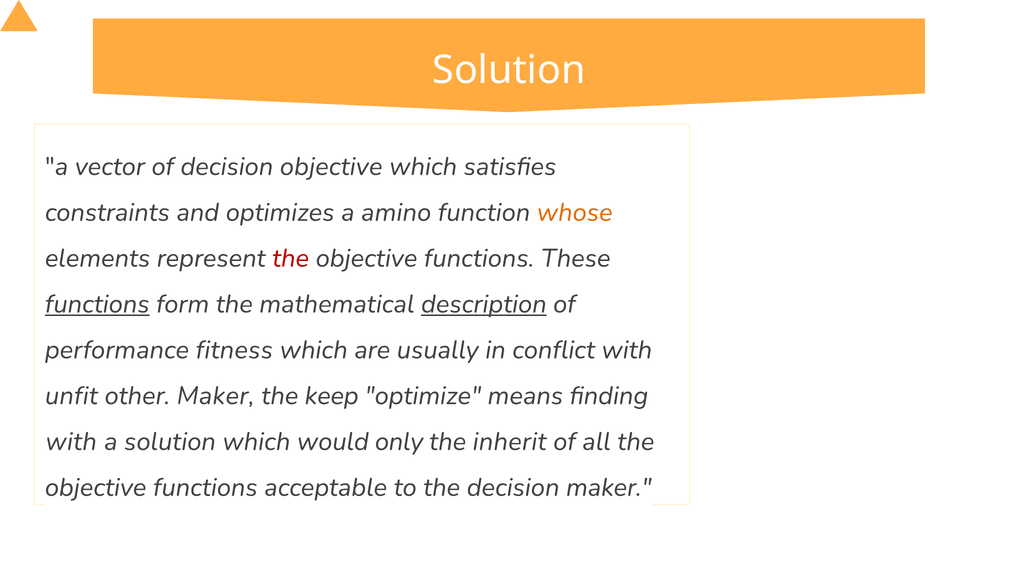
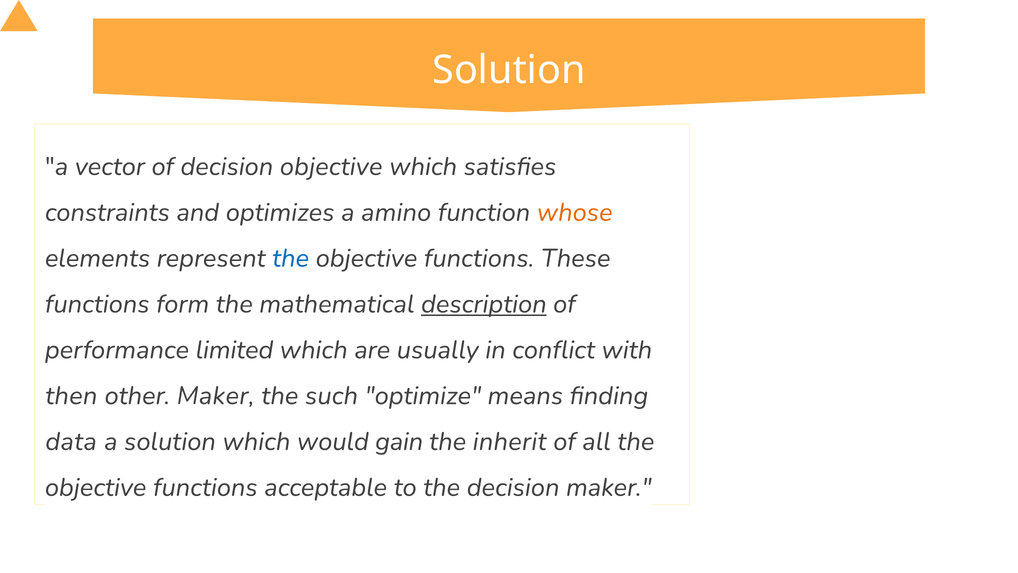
the at (291, 258) colour: red -> blue
functions at (97, 304) underline: present -> none
fitness: fitness -> limited
unfit: unfit -> then
keep: keep -> such
with at (71, 441): with -> data
only: only -> gain
